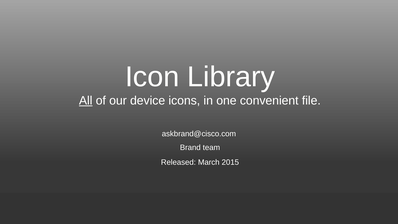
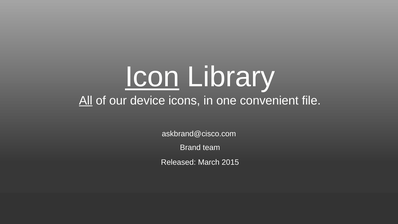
Icon underline: none -> present
